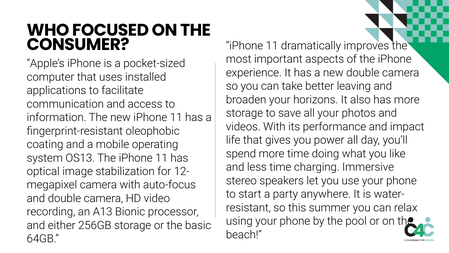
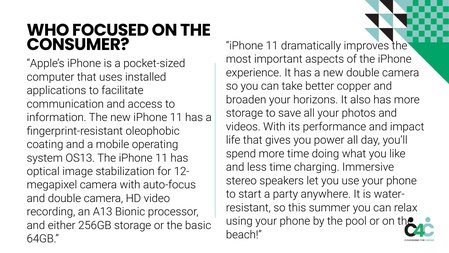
leaving: leaving -> copper
